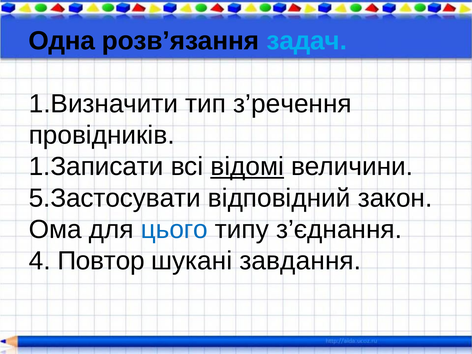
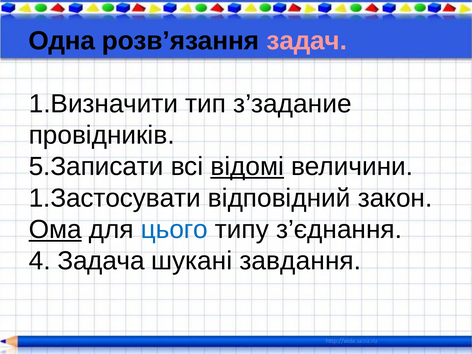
задач colour: light blue -> pink
з’речення: з’речення -> з’задание
1.Записати: 1.Записати -> 5.Записати
5.Застосувати: 5.Застосувати -> 1.Застосувати
Ома underline: none -> present
Повтор: Повтор -> Задача
